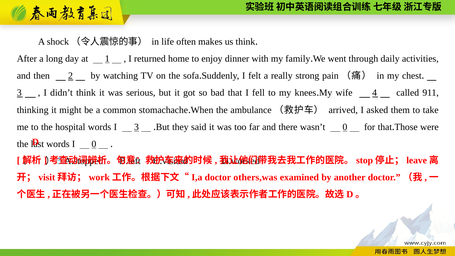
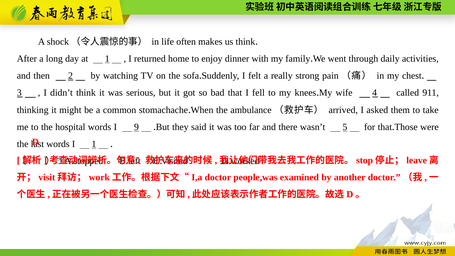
I 3: 3 -> 9
wasn’t 0: 0 -> 5
I 0: 0 -> 1
others,was: others,was -> people,was
